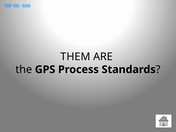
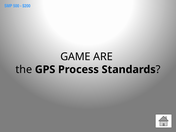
THEM: THEM -> GAME
